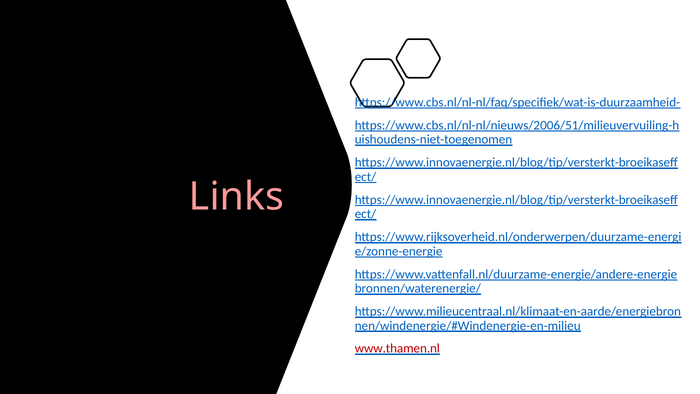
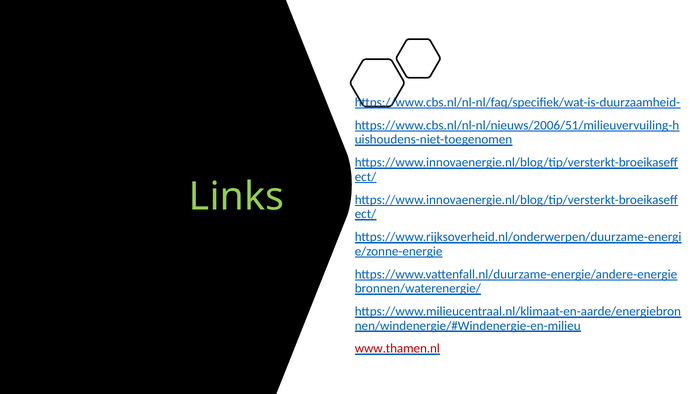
Links colour: pink -> light green
